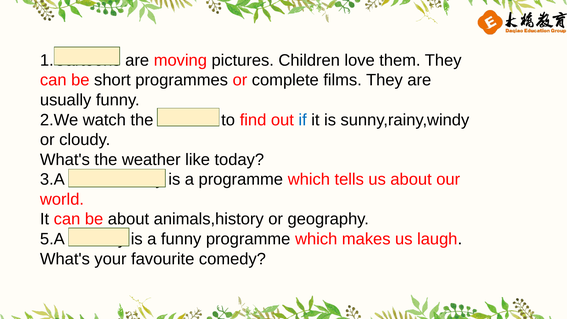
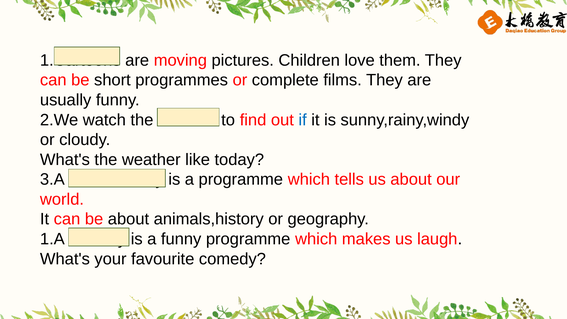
5.A: 5.A -> 1.A
